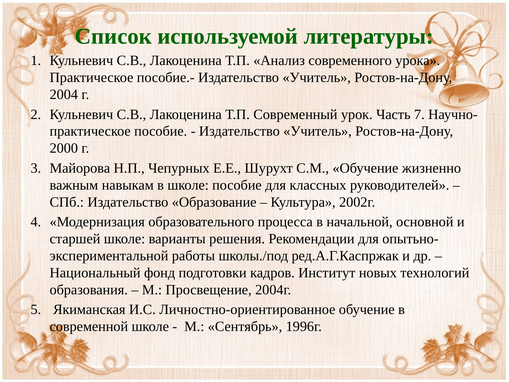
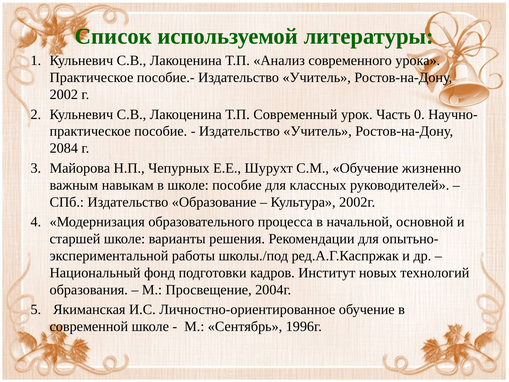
2004: 2004 -> 2002
7: 7 -> 0
2000: 2000 -> 2084
